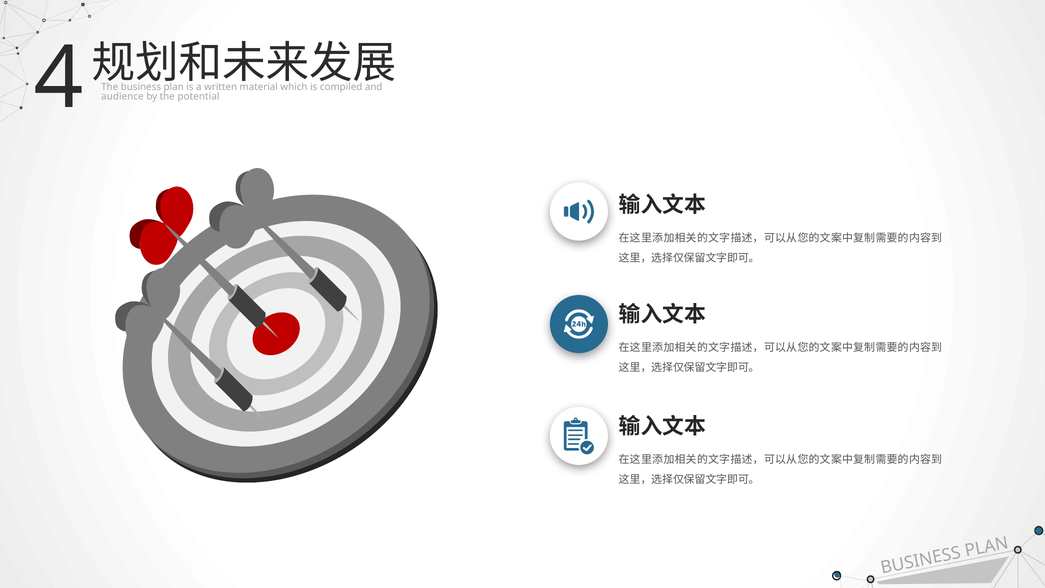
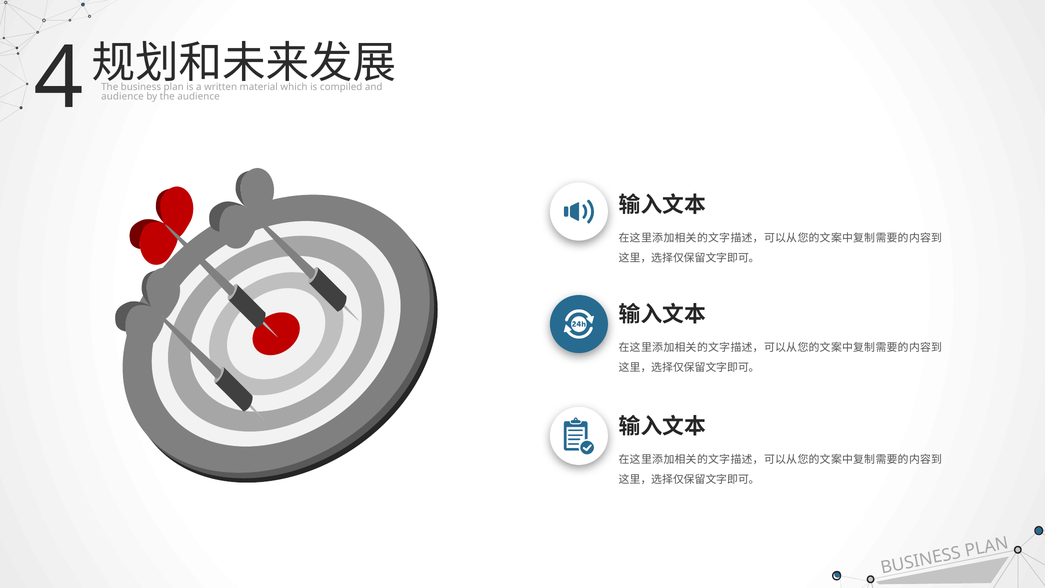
the potential: potential -> audience
